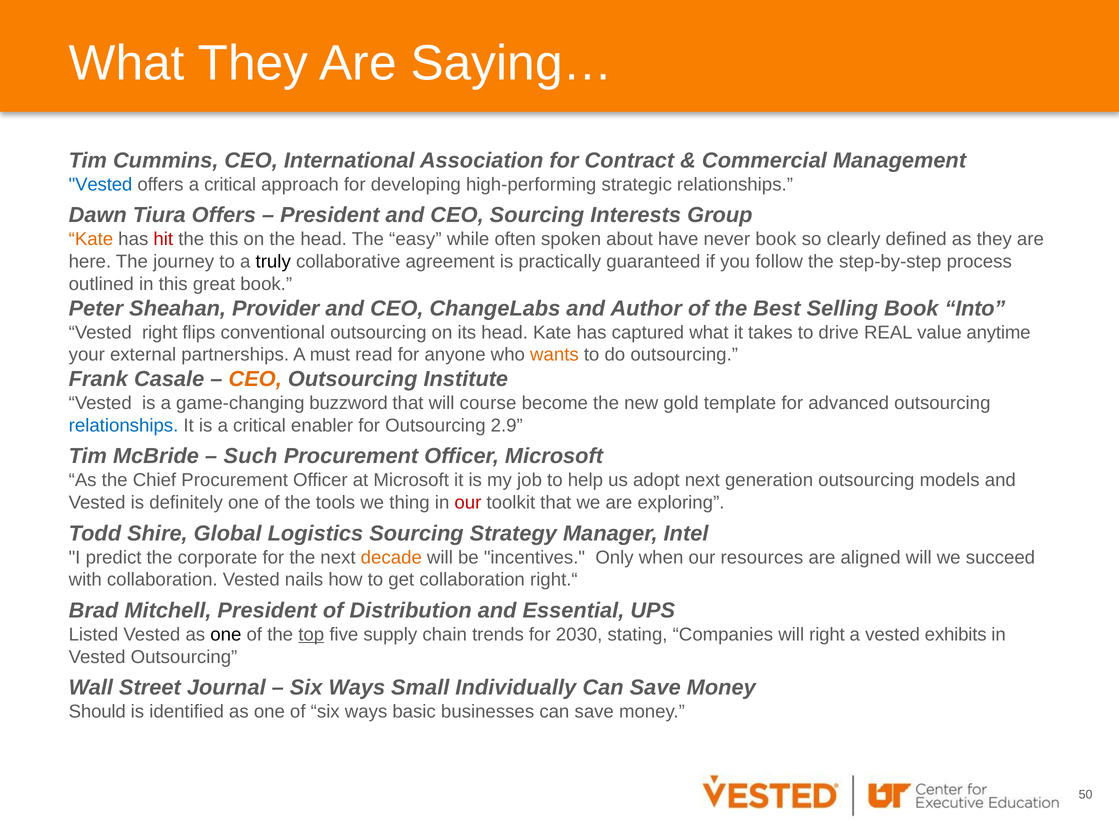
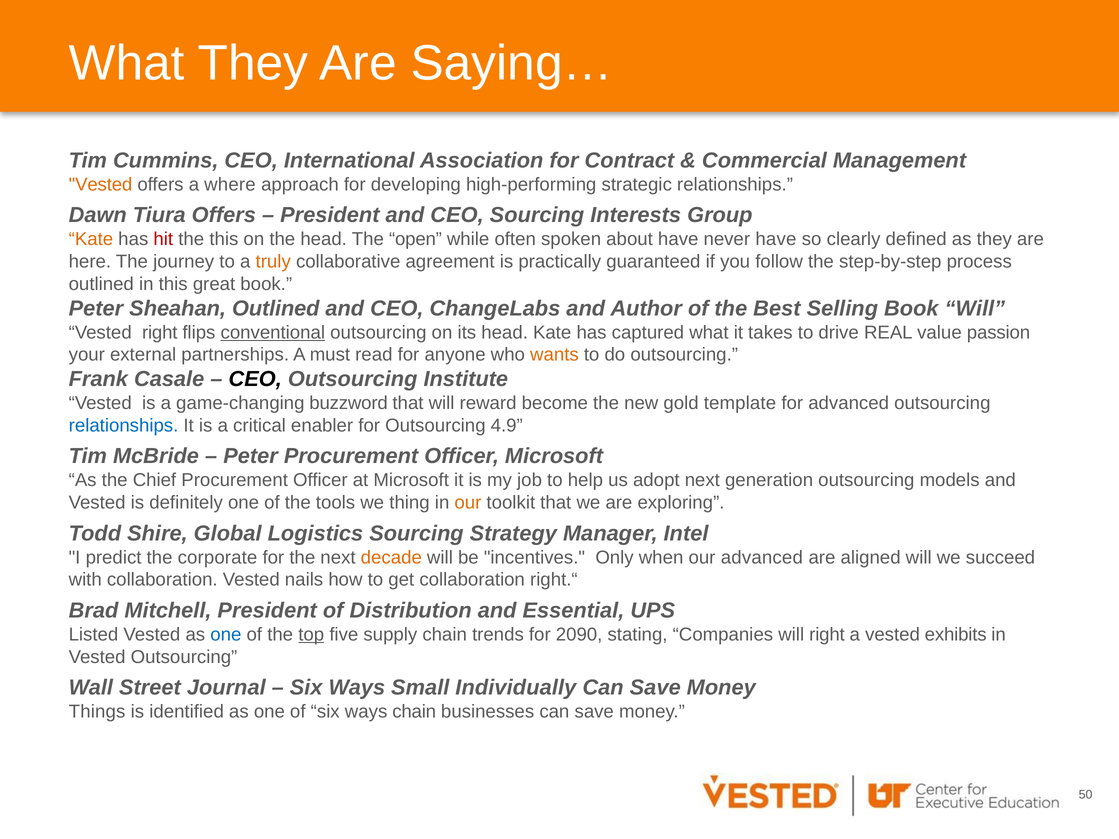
Vested at (101, 185) colour: blue -> orange
offers a critical: critical -> where
easy: easy -> open
never book: book -> have
truly colour: black -> orange
Sheahan Provider: Provider -> Outlined
Book Into: Into -> Will
conventional underline: none -> present
anytime: anytime -> passion
CEO at (255, 379) colour: orange -> black
course: course -> reward
2.9: 2.9 -> 4.9
Such at (250, 456): Such -> Peter
our at (468, 503) colour: red -> orange
our resources: resources -> advanced
one at (226, 635) colour: black -> blue
2030: 2030 -> 2090
Should: Should -> Things
ways basic: basic -> chain
